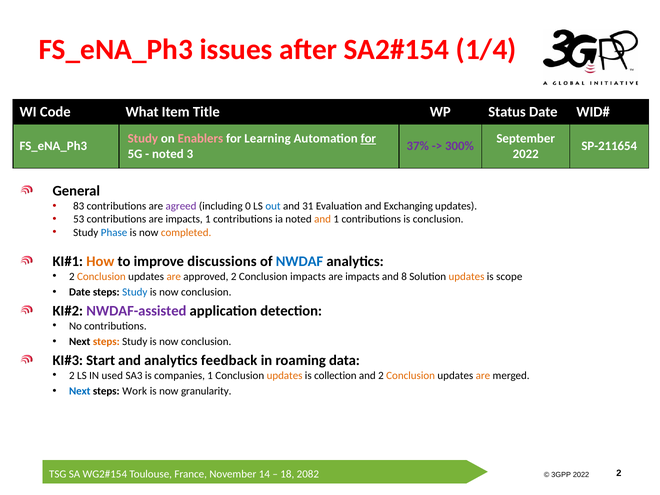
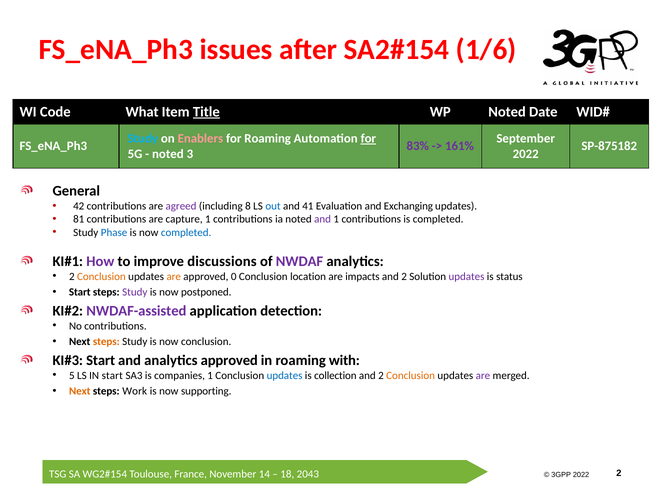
1/4: 1/4 -> 1/6
Title underline: none -> present
WP Status: Status -> Noted
Study at (143, 138) colour: pink -> light blue
for Learning: Learning -> Roaming
37%: 37% -> 83%
300%: 300% -> 161%
SP-211654: SP-211654 -> SP-875182
83: 83 -> 42
0: 0 -> 8
31: 31 -> 41
53: 53 -> 81
contributions are impacts: impacts -> capture
and at (323, 219) colour: orange -> purple
is conclusion: conclusion -> completed
completed at (186, 232) colour: orange -> blue
How colour: orange -> purple
NWDAF colour: blue -> purple
approved 2: 2 -> 0
Conclusion impacts: impacts -> location
8 at (404, 276): 8 -> 2
updates at (467, 276) colour: orange -> purple
scope: scope -> status
Date at (80, 292): Date -> Start
Study at (135, 292) colour: blue -> purple
conclusion at (206, 292): conclusion -> postponed
analytics feedback: feedback -> approved
data: data -> with
2 at (72, 375): 2 -> 5
IN used: used -> start
updates at (285, 375) colour: orange -> blue
are at (483, 375) colour: orange -> purple
Next at (80, 391) colour: blue -> orange
granularity: granularity -> supporting
2082: 2082 -> 2043
